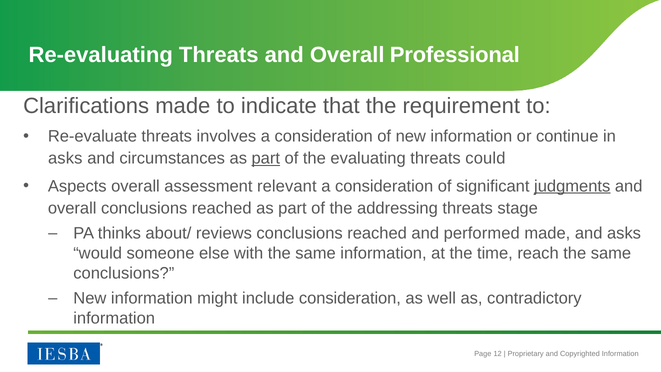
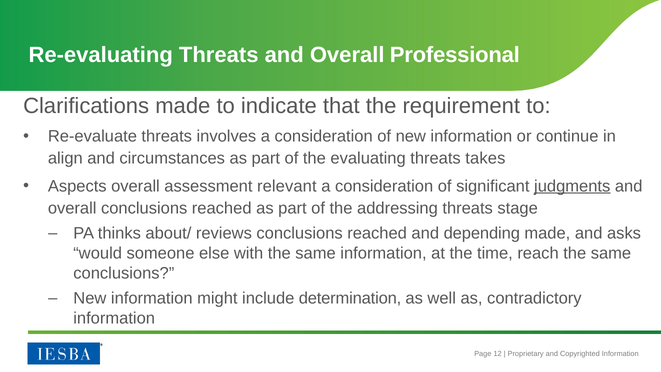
asks at (65, 158): asks -> align
part at (266, 158) underline: present -> none
could: could -> takes
performed: performed -> depending
include consideration: consideration -> determination
